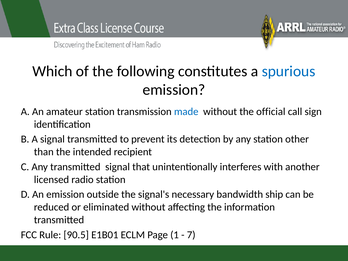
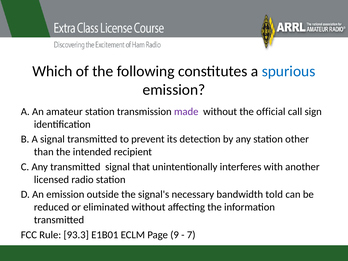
made colour: blue -> purple
ship: ship -> told
90.5: 90.5 -> 93.3
1: 1 -> 9
